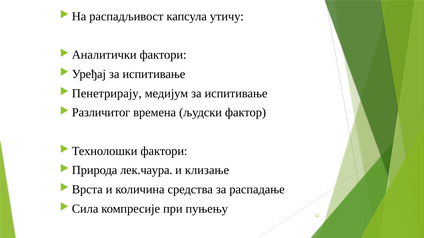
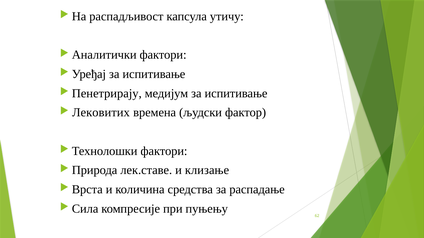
Различитог: Различитог -> Лековитих
лек.чаура: лек.чаура -> лек.ставе
